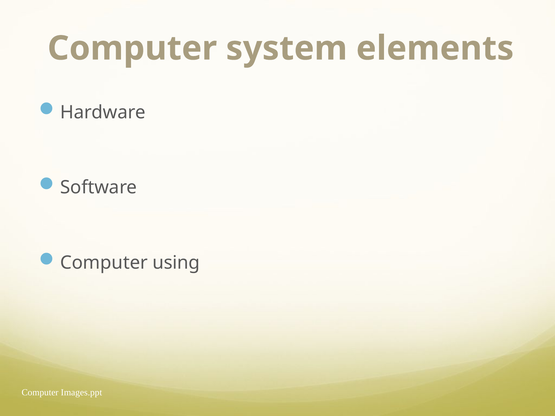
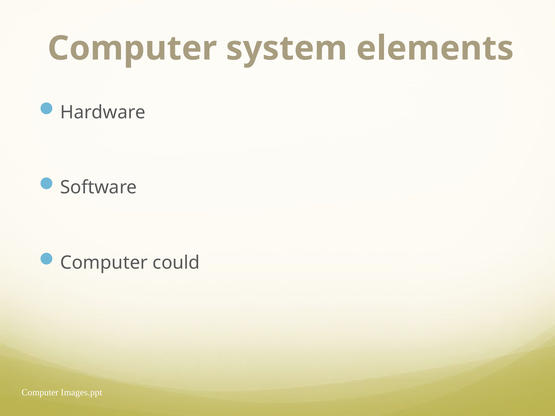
using: using -> could
